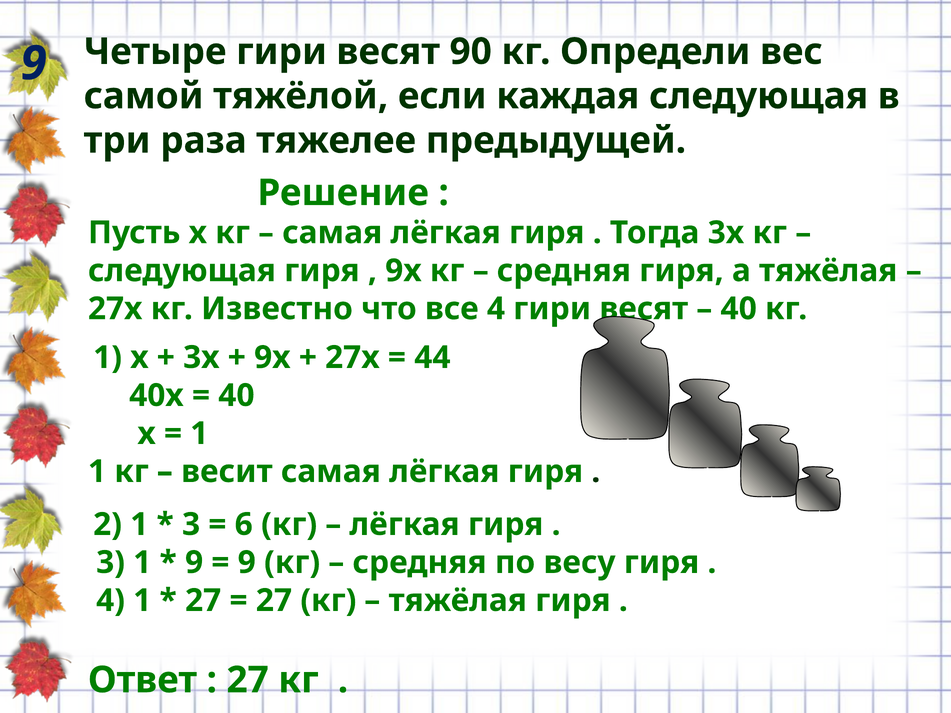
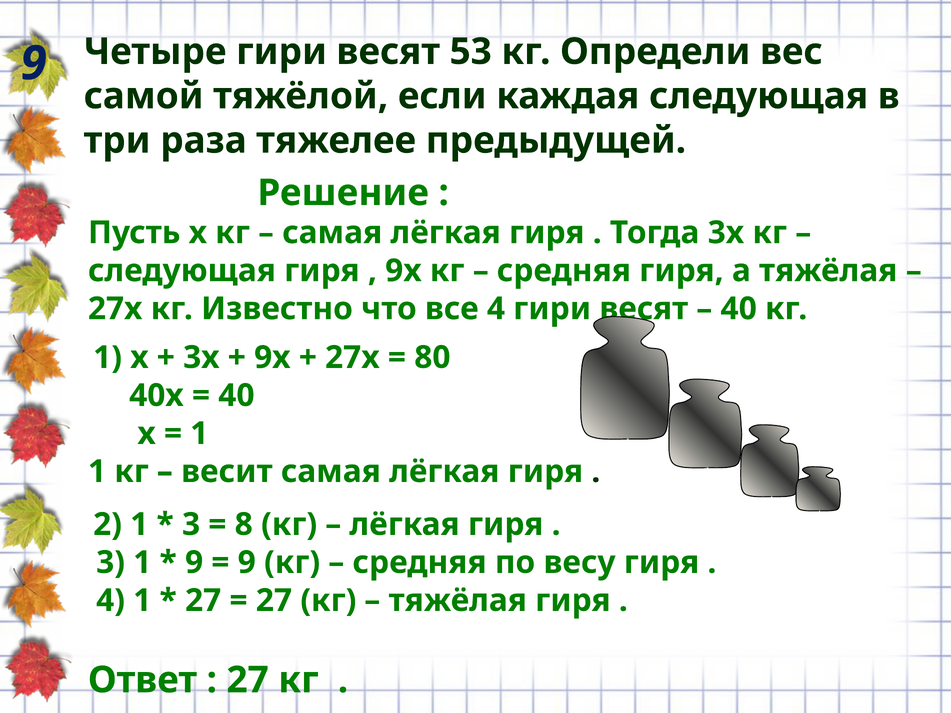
90: 90 -> 53
44: 44 -> 80
6: 6 -> 8
